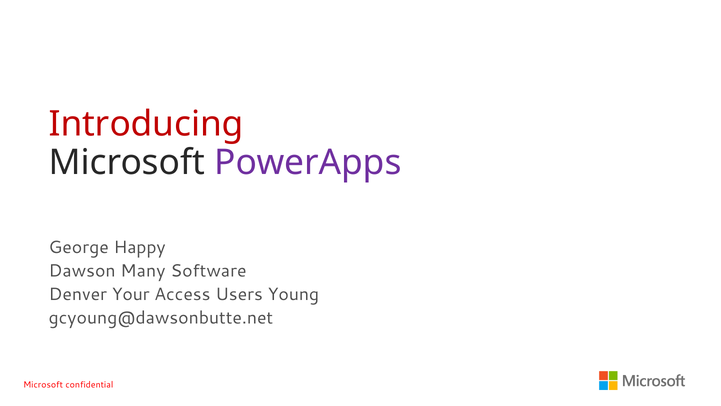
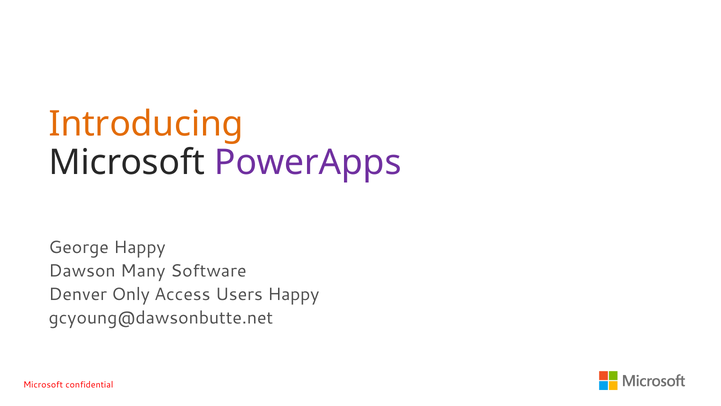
Introducing colour: red -> orange
Your: Your -> Only
Users Young: Young -> Happy
